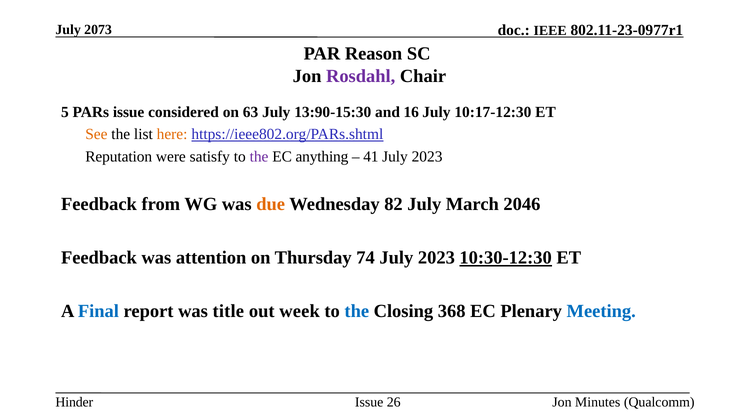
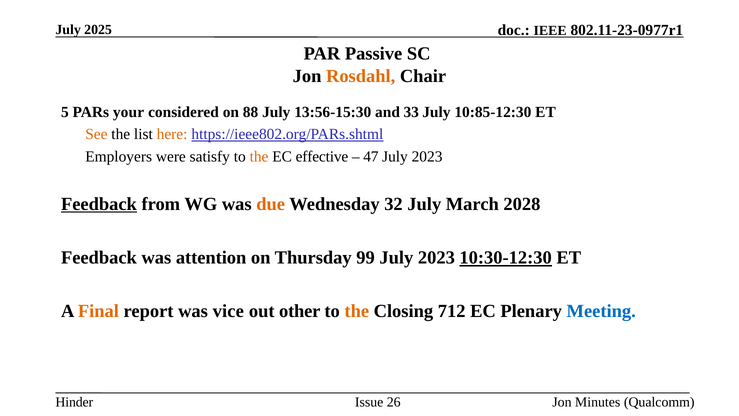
2073: 2073 -> 2025
Reason: Reason -> Passive
Rosdahl colour: purple -> orange
PARs issue: issue -> your
63: 63 -> 88
13:90-15:30: 13:90-15:30 -> 13:56-15:30
16: 16 -> 33
10:17-12:30: 10:17-12:30 -> 10:85-12:30
Reputation: Reputation -> Employers
the at (259, 156) colour: purple -> orange
anything: anything -> effective
41: 41 -> 47
Feedback at (99, 204) underline: none -> present
82: 82 -> 32
2046: 2046 -> 2028
74: 74 -> 99
Final colour: blue -> orange
title: title -> vice
week: week -> other
the at (357, 311) colour: blue -> orange
368: 368 -> 712
